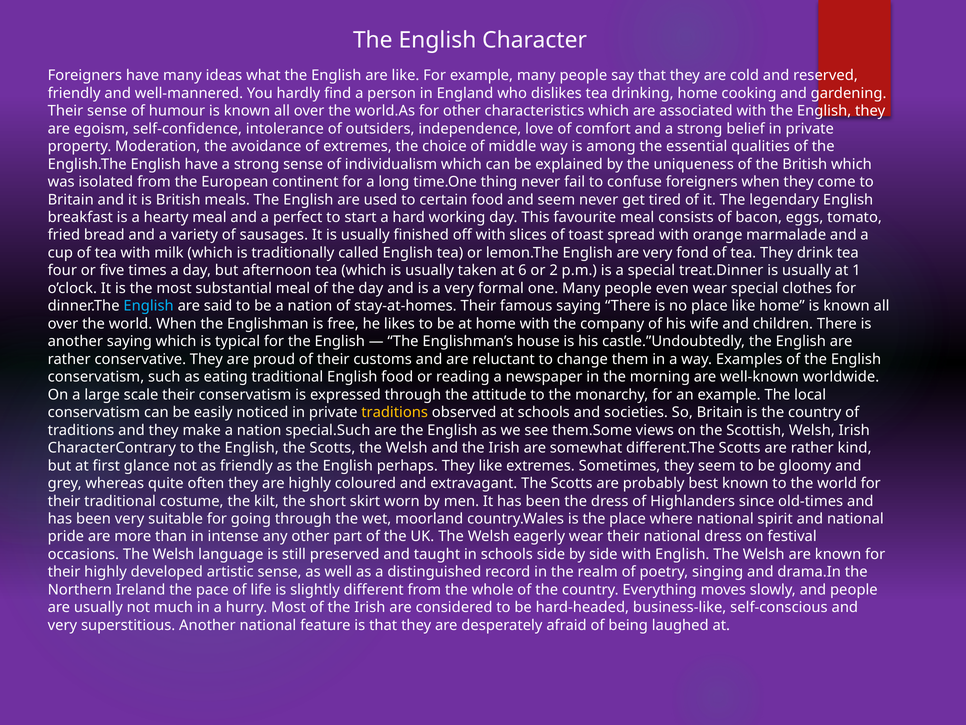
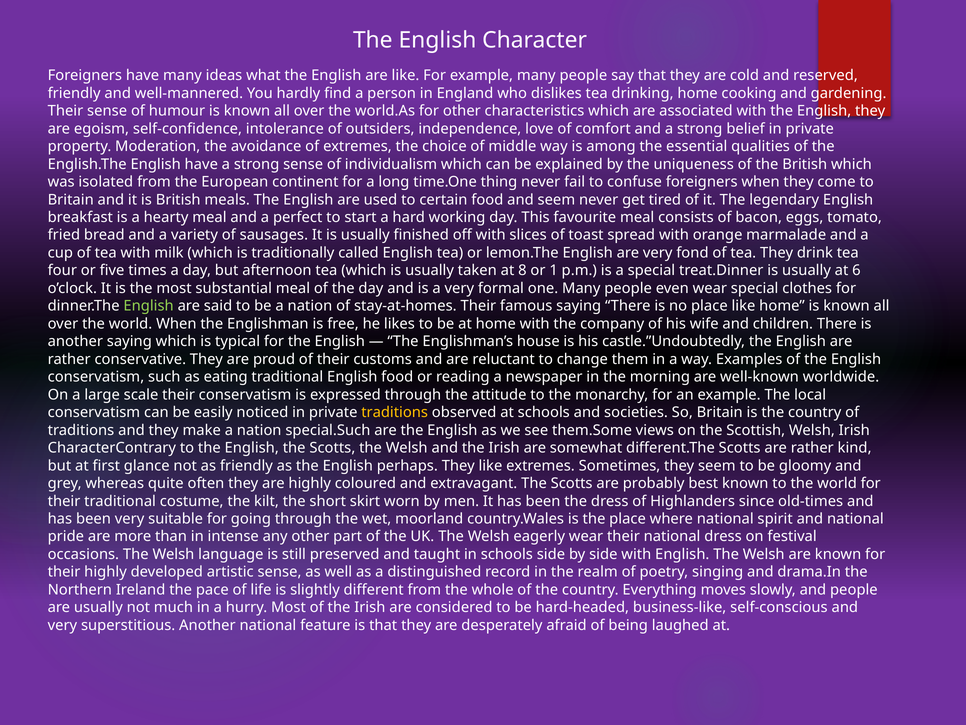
6: 6 -> 8
2: 2 -> 1
1: 1 -> 6
English at (149, 306) colour: light blue -> light green
